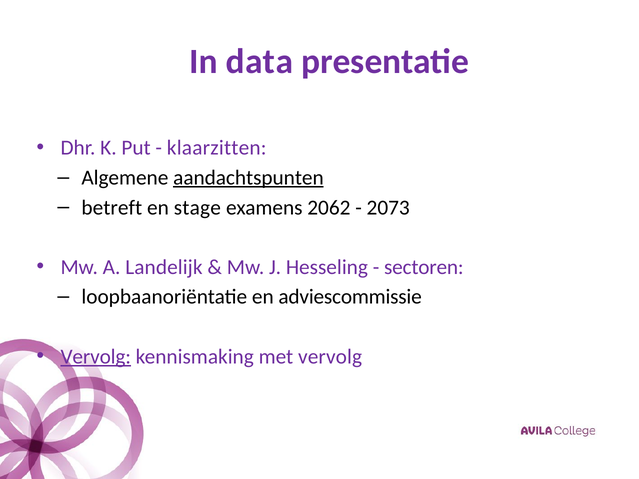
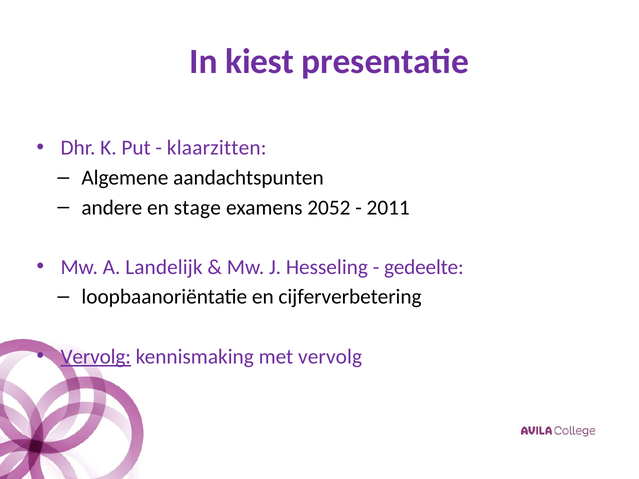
data: data -> kiest
aandachtspunten underline: present -> none
betreft: betreft -> andere
2062: 2062 -> 2052
2073: 2073 -> 2011
sectoren: sectoren -> gedeelte
adviescommissie: adviescommissie -> cijferverbetering
